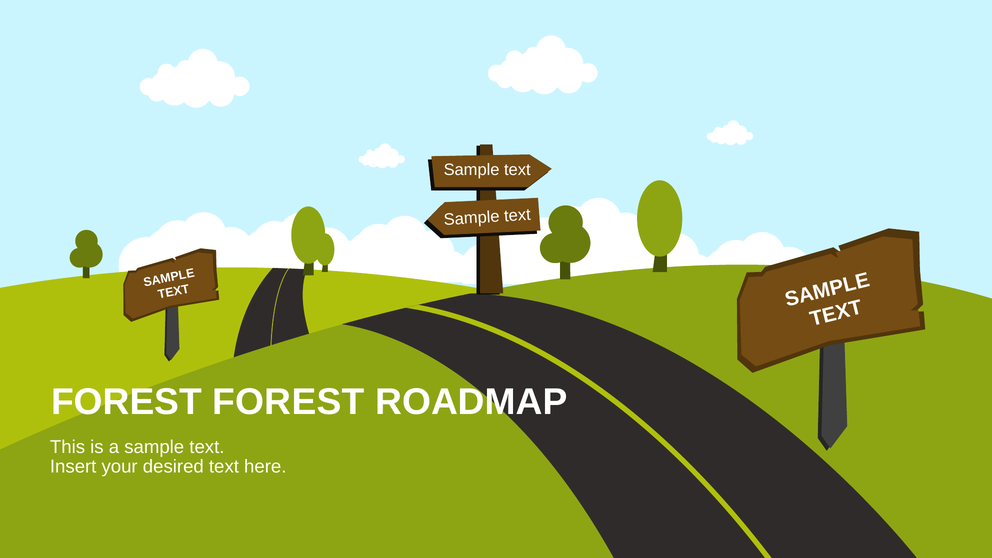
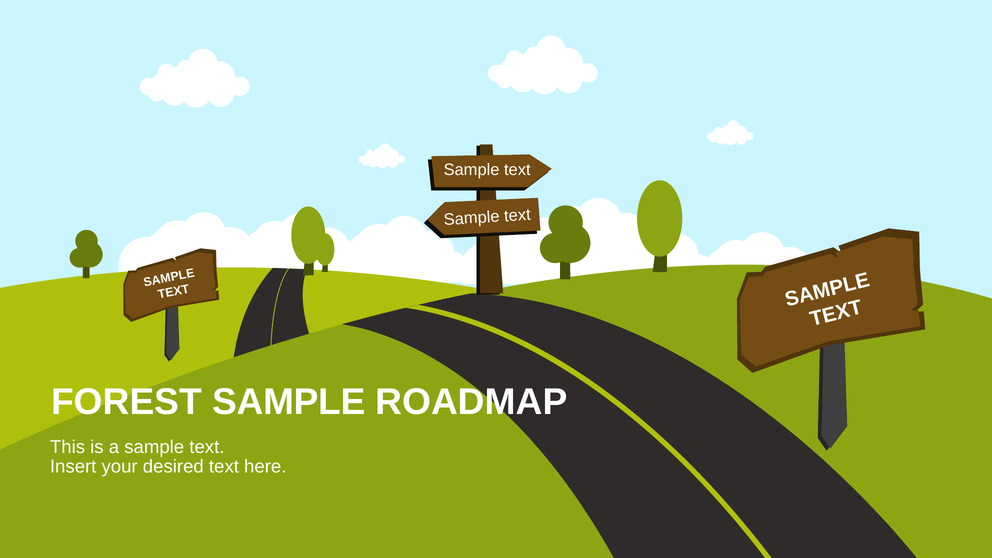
FOREST FOREST: FOREST -> SAMPLE
